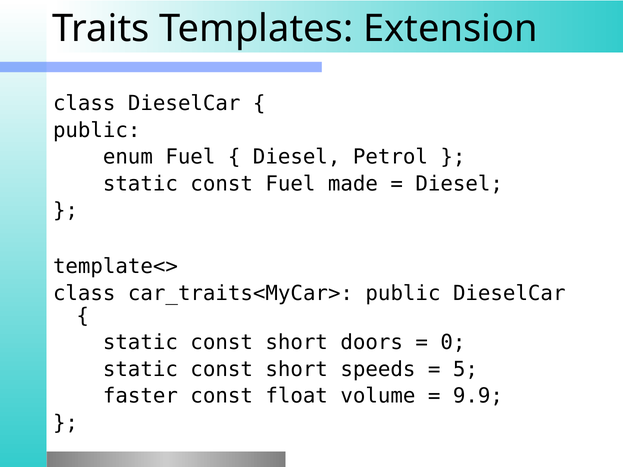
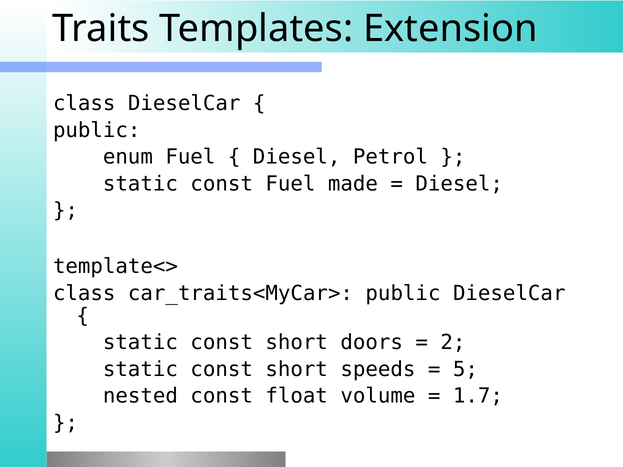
0: 0 -> 2
faster: faster -> nested
9.9: 9.9 -> 1.7
